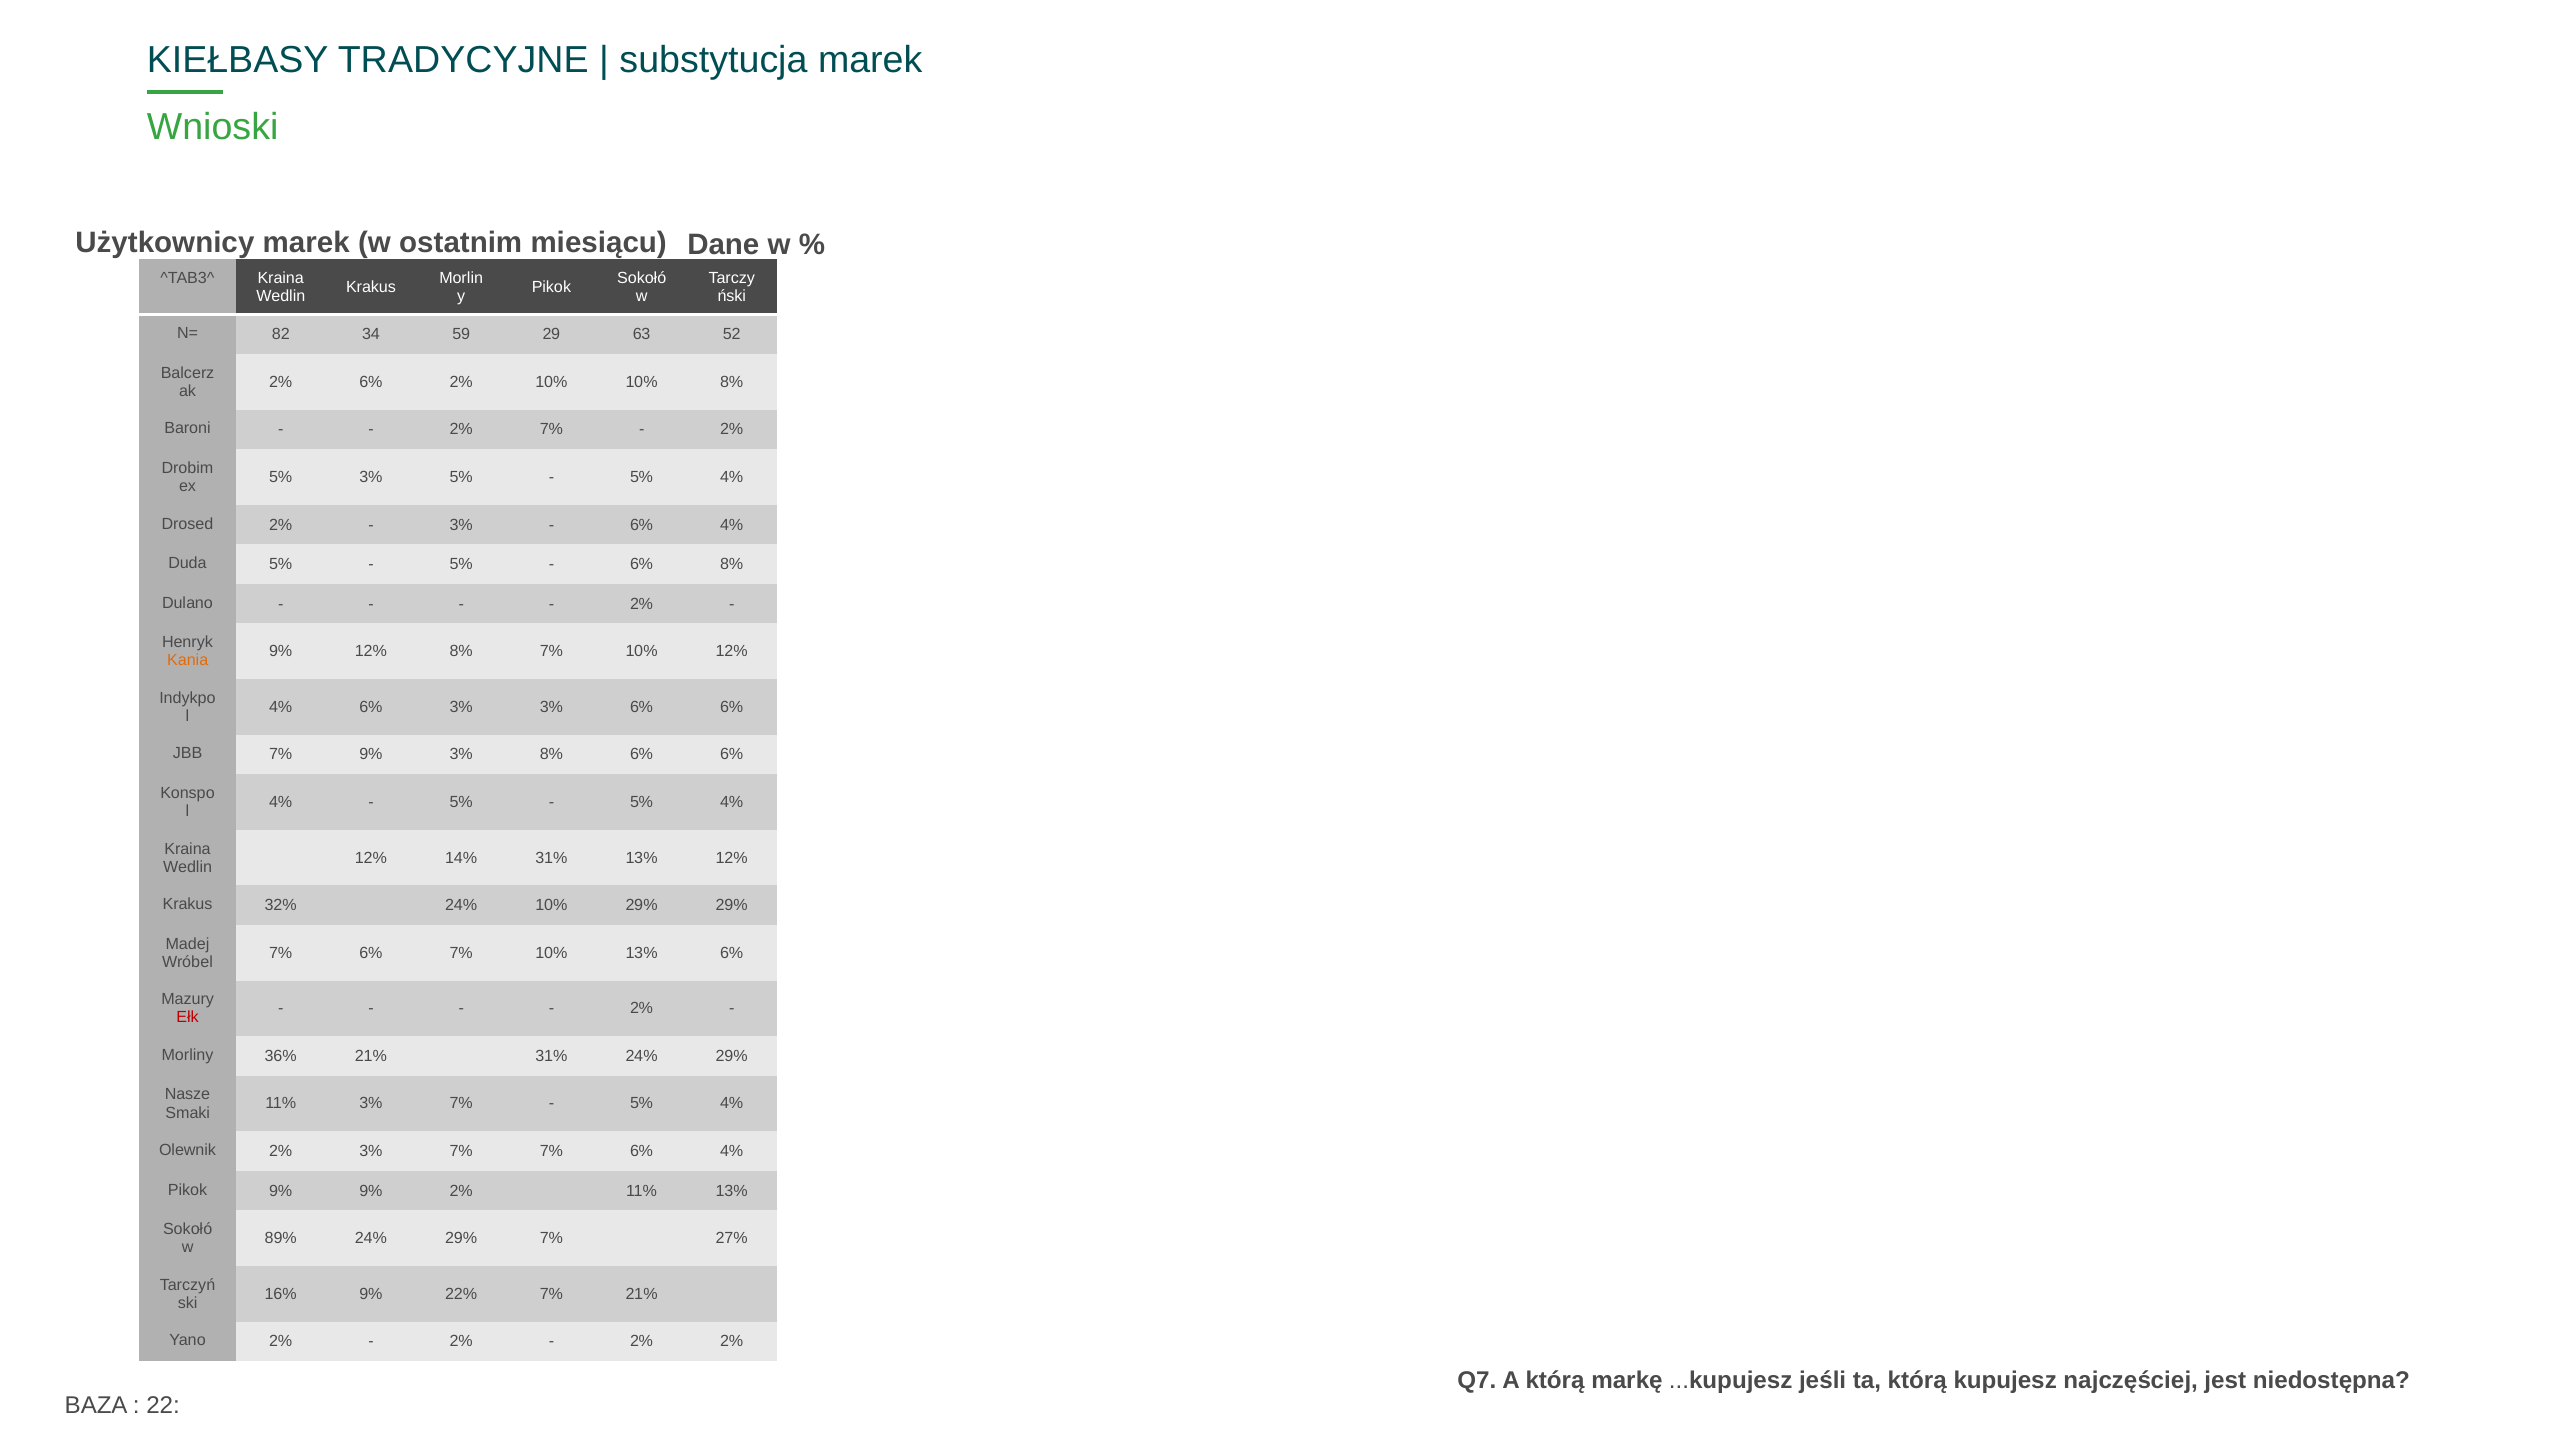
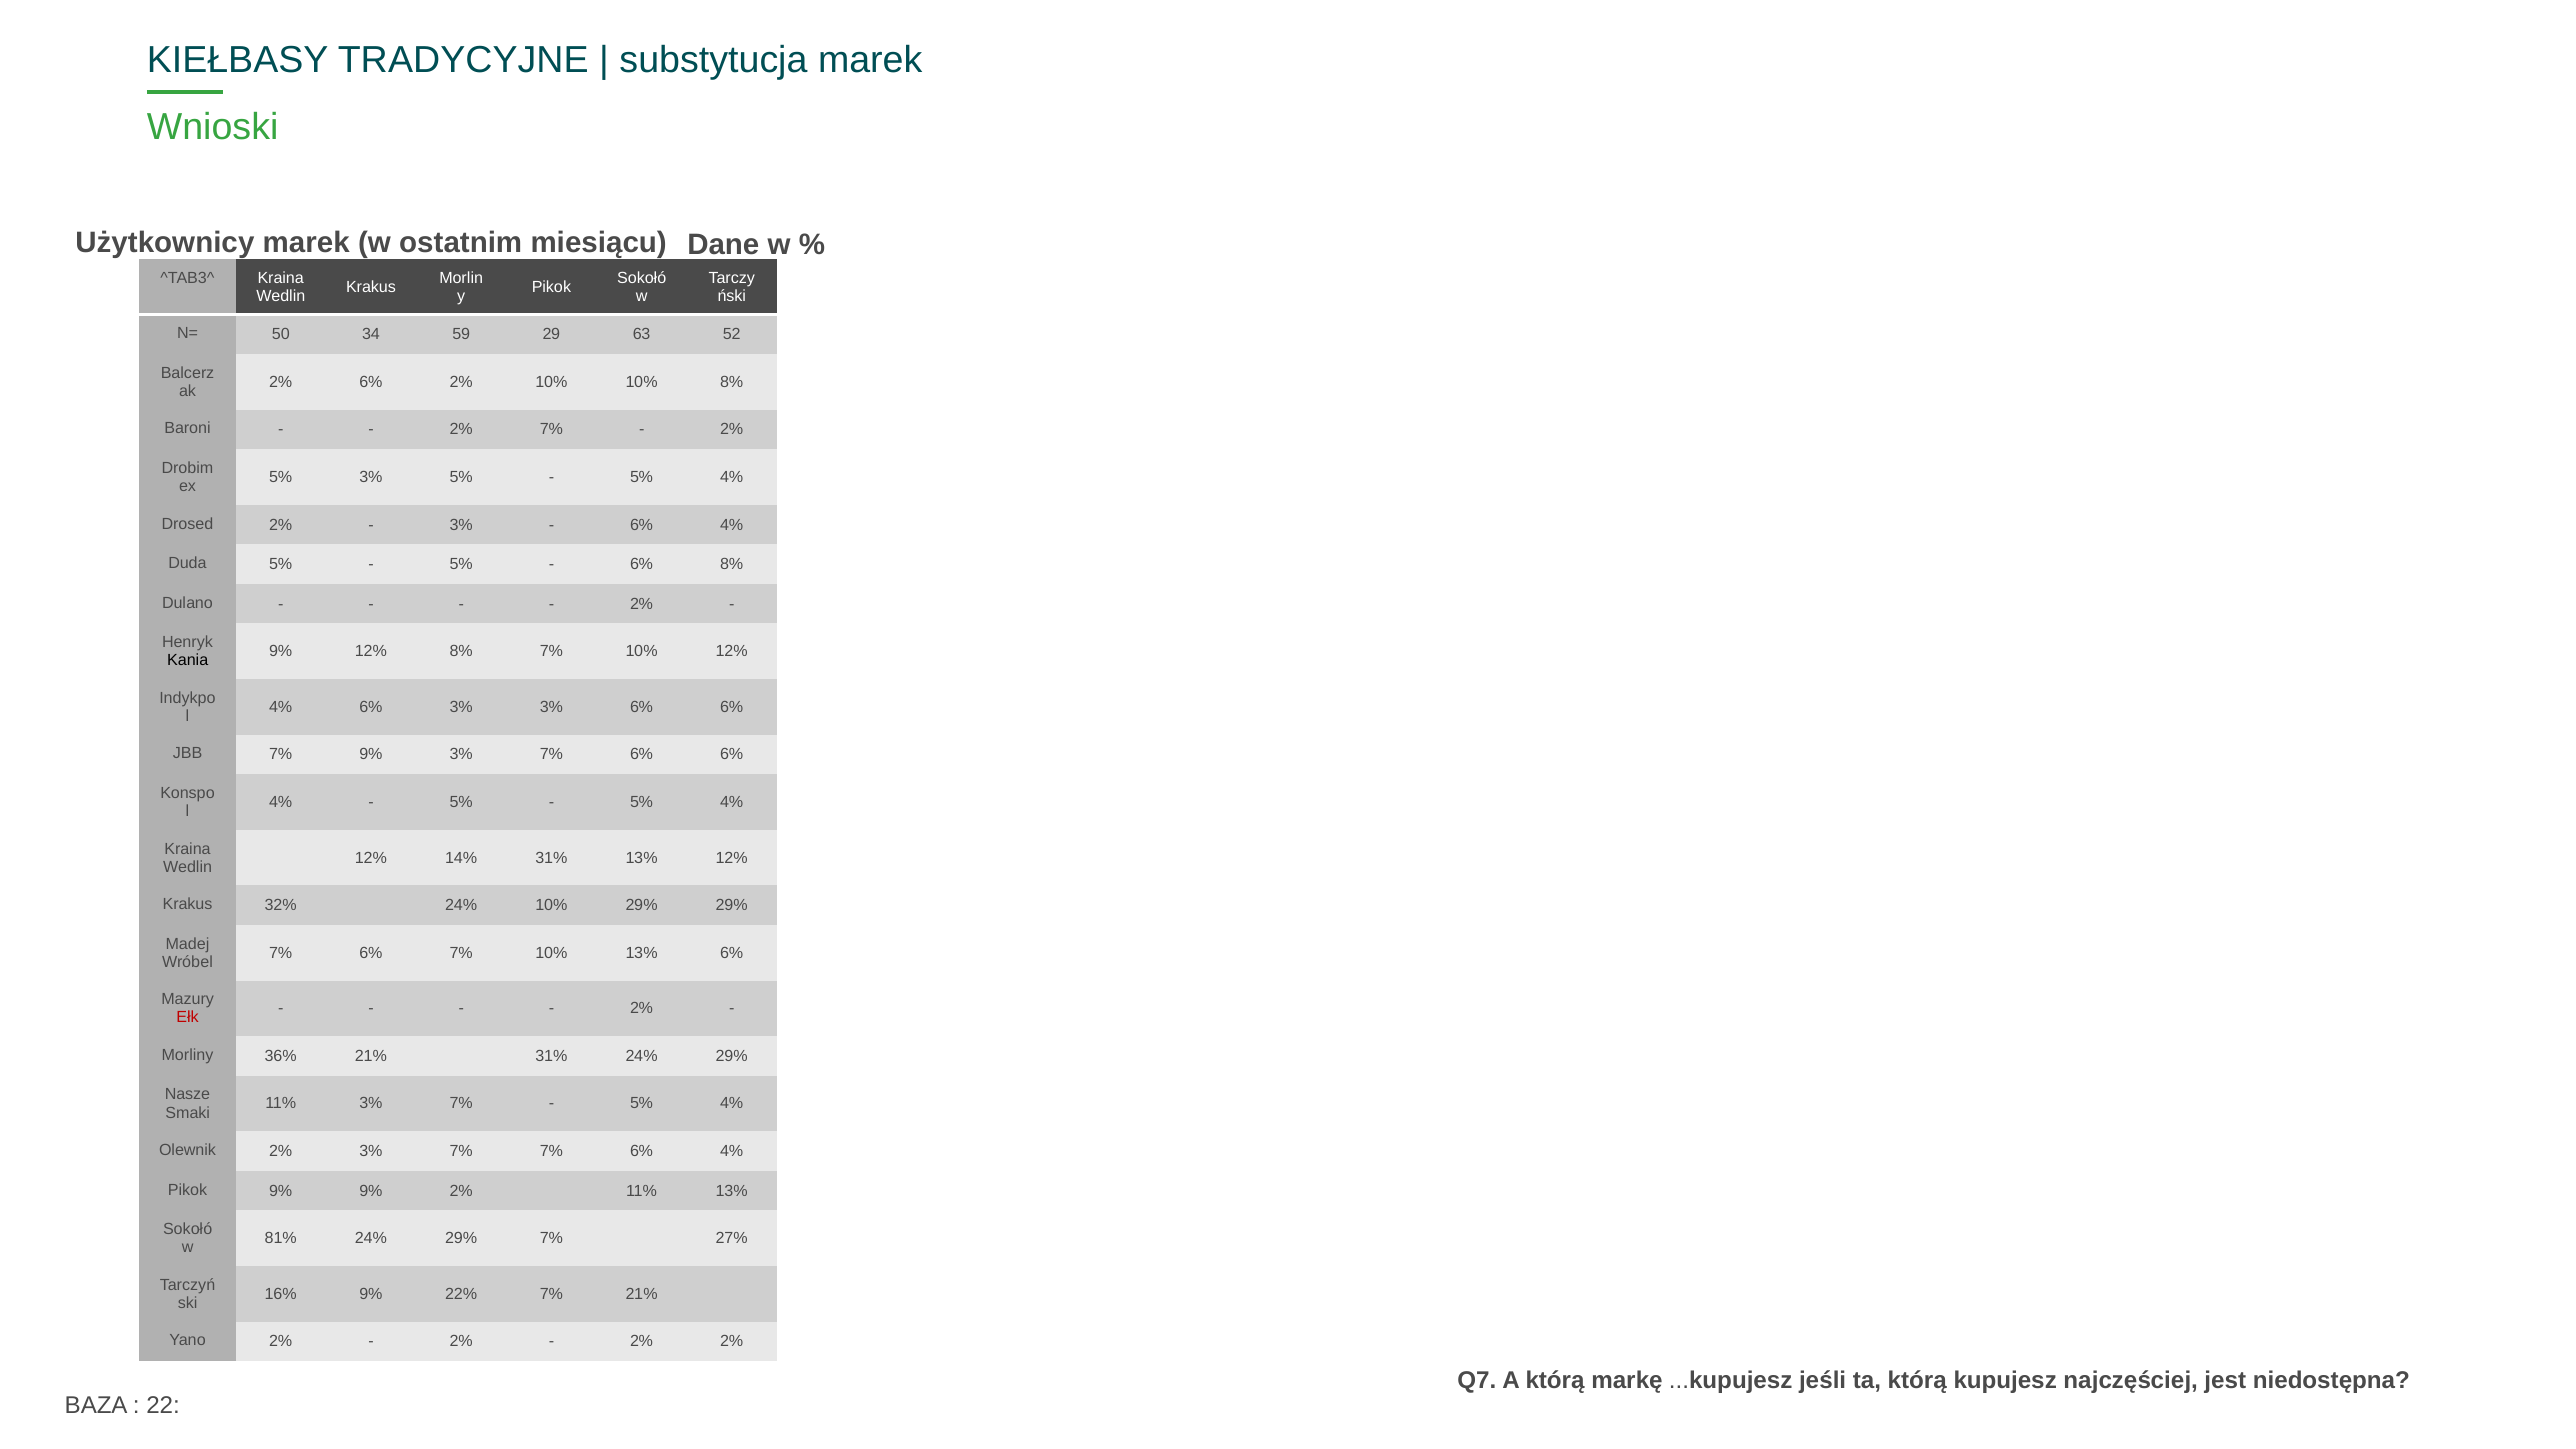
82: 82 -> 50
Kania colour: orange -> black
9% 3% 8%: 8% -> 7%
89%: 89% -> 81%
